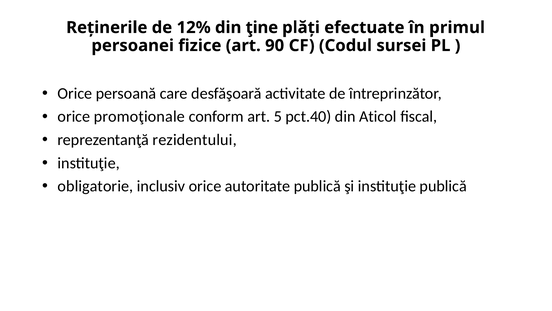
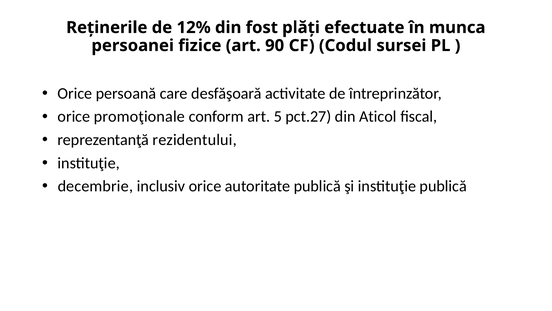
ţine: ţine -> fost
primul: primul -> munca
pct.40: pct.40 -> pct.27
obligatorie: obligatorie -> decembrie
